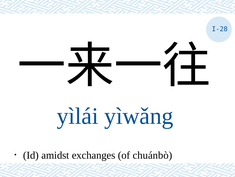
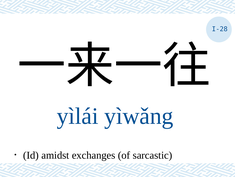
chuánbò: chuánbò -> sarcastic
